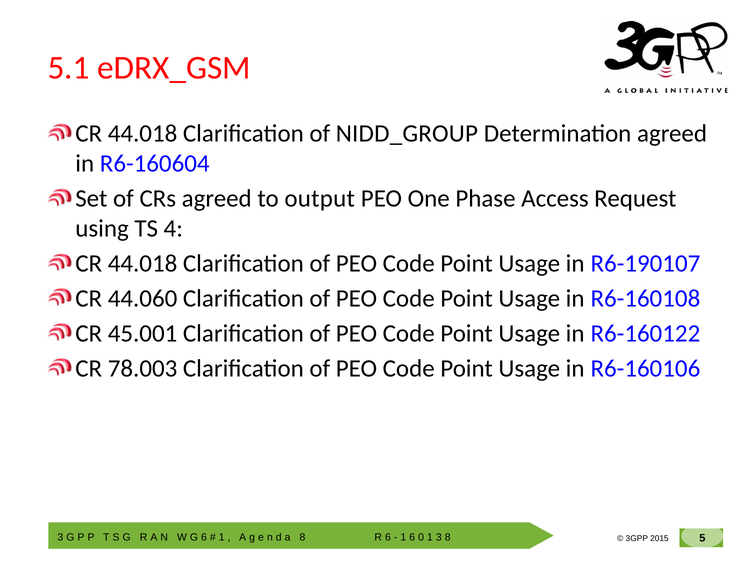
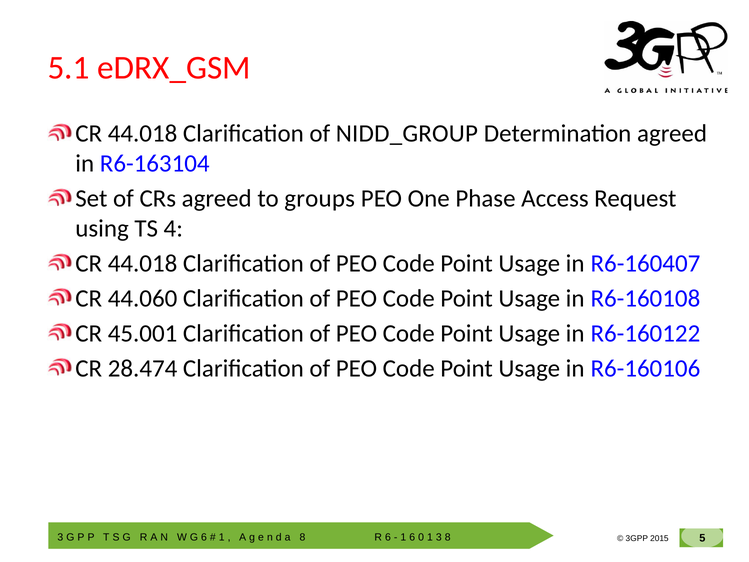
R6-160604: R6-160604 -> R6-163104
output: output -> groups
R6-190107: R6-190107 -> R6-160407
78.003: 78.003 -> 28.474
